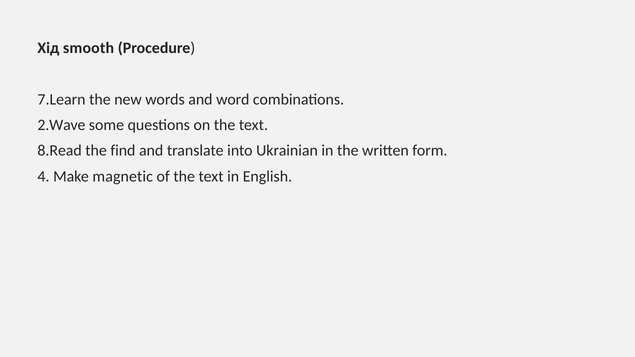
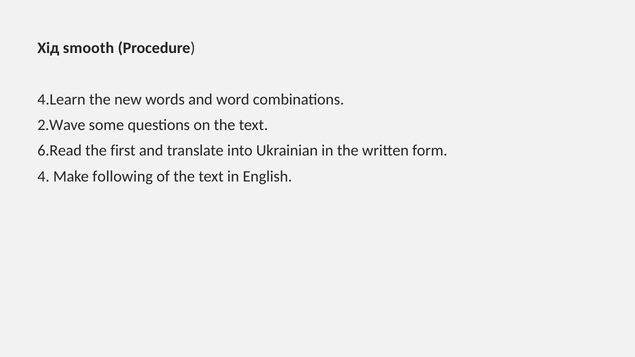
7.Learn: 7.Learn -> 4.Learn
8.Read: 8.Read -> 6.Read
find: find -> first
magnetic: magnetic -> following
